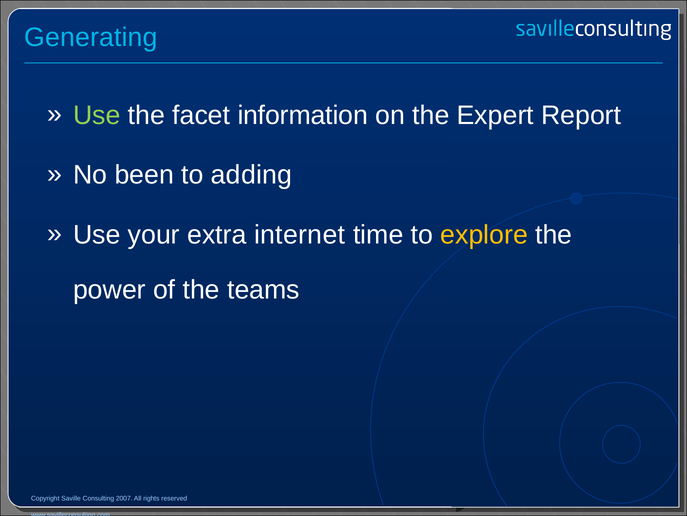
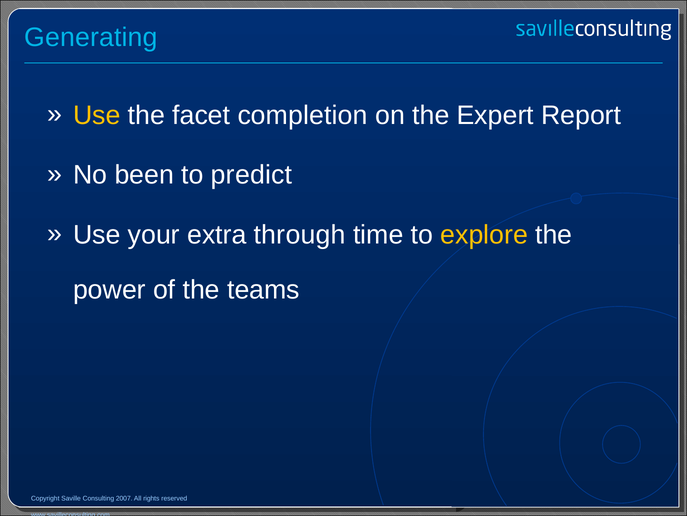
Use at (97, 115) colour: light green -> yellow
information: information -> completion
adding: adding -> predict
internet: internet -> through
